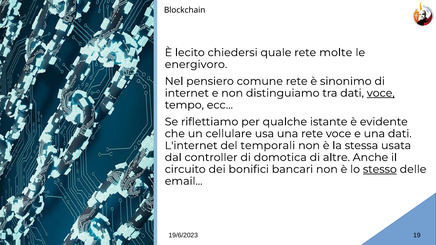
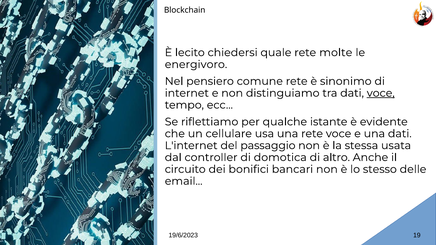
temporali: temporali -> passaggio
altre: altre -> altro
stesso underline: present -> none
